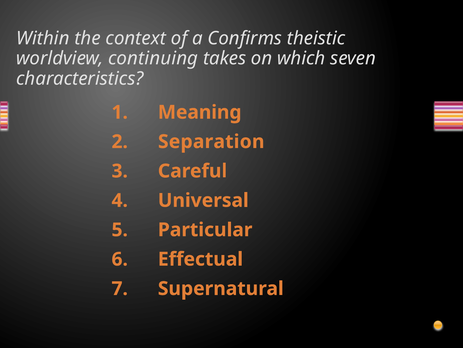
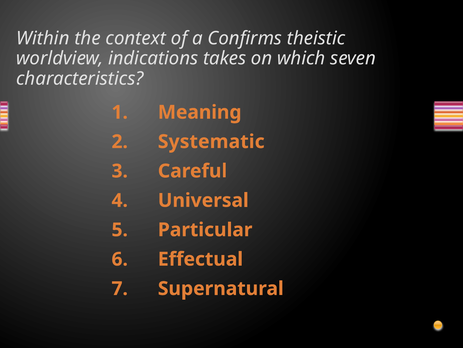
continuing: continuing -> indications
Separation: Separation -> Systematic
